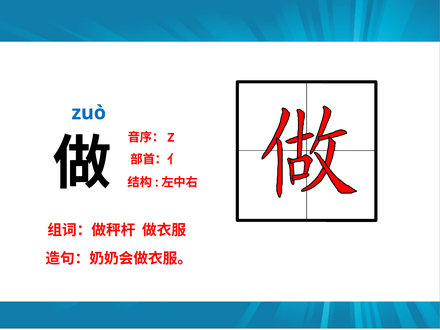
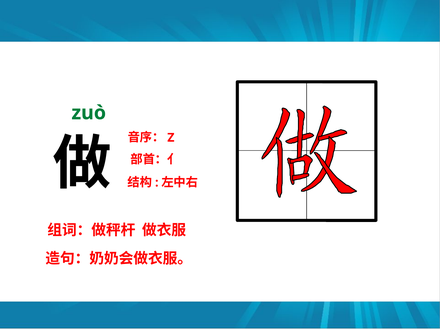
zuò colour: blue -> green
